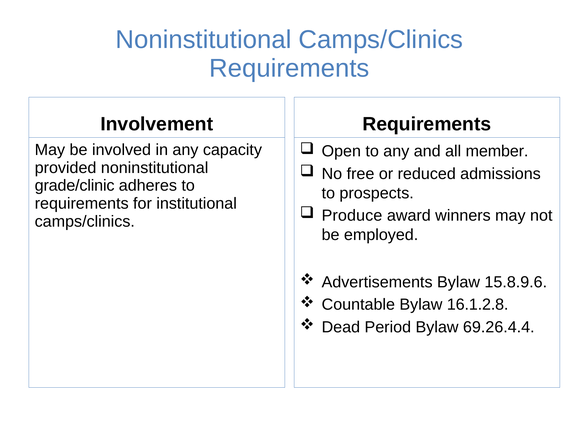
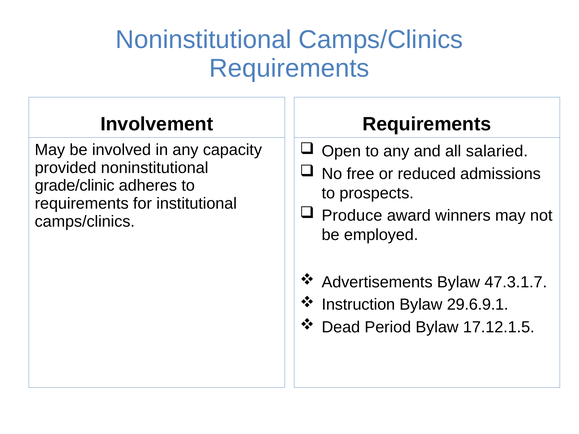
member: member -> salaried
15.8.9.6: 15.8.9.6 -> 47.3.1.7
Countable: Countable -> Instruction
16.1.2.8: 16.1.2.8 -> 29.6.9.1
69.26.4.4: 69.26.4.4 -> 17.12.1.5
